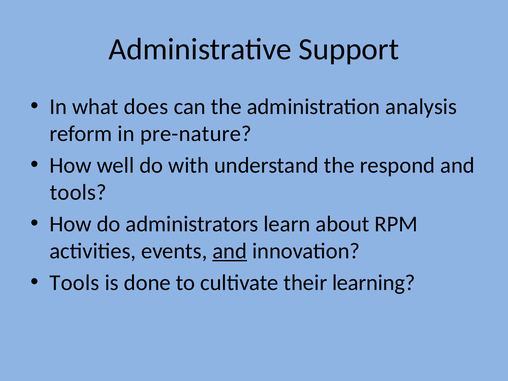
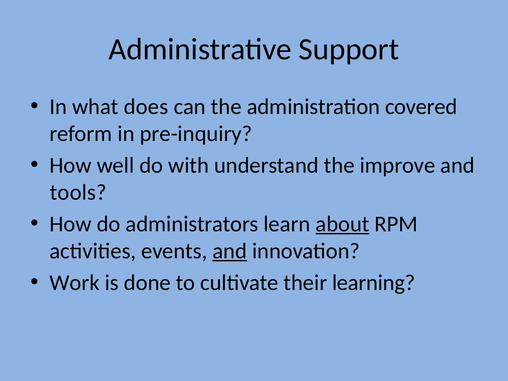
analysis: analysis -> covered
pre-nature: pre-nature -> pre-inquiry
respond: respond -> improve
about underline: none -> present
Tools at (74, 283): Tools -> Work
